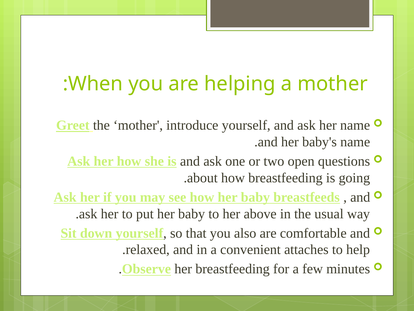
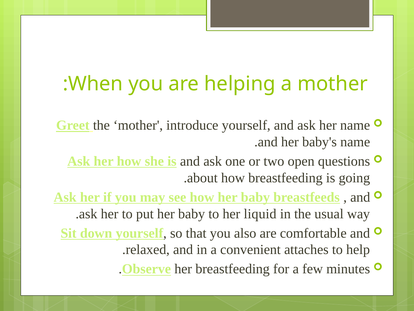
above: above -> liquid
